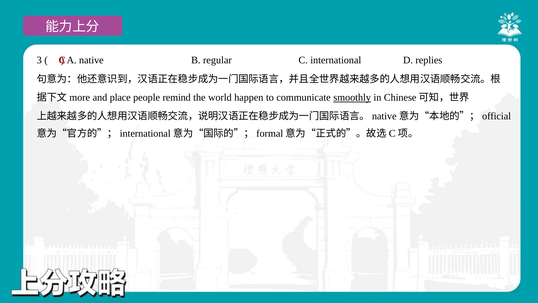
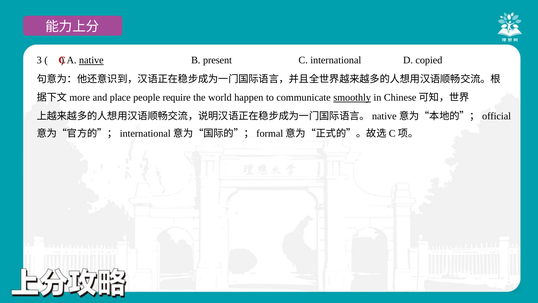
native underline: none -> present
regular: regular -> present
replies: replies -> copied
remind: remind -> require
